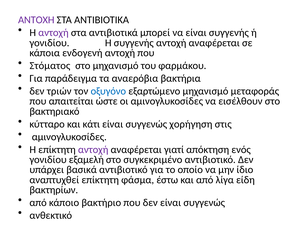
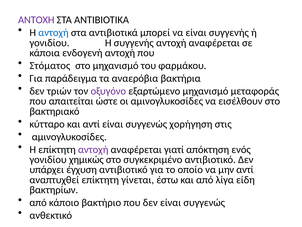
αντοχή at (53, 33) colour: purple -> blue
οξυγόνο colour: blue -> purple
και κάτι: κάτι -> αντί
εξαμελή: εξαμελή -> χημικώς
βασικά: βασικά -> έγχυση
μην ίδιο: ίδιο -> αντί
φάσμα: φάσμα -> γίνεται
